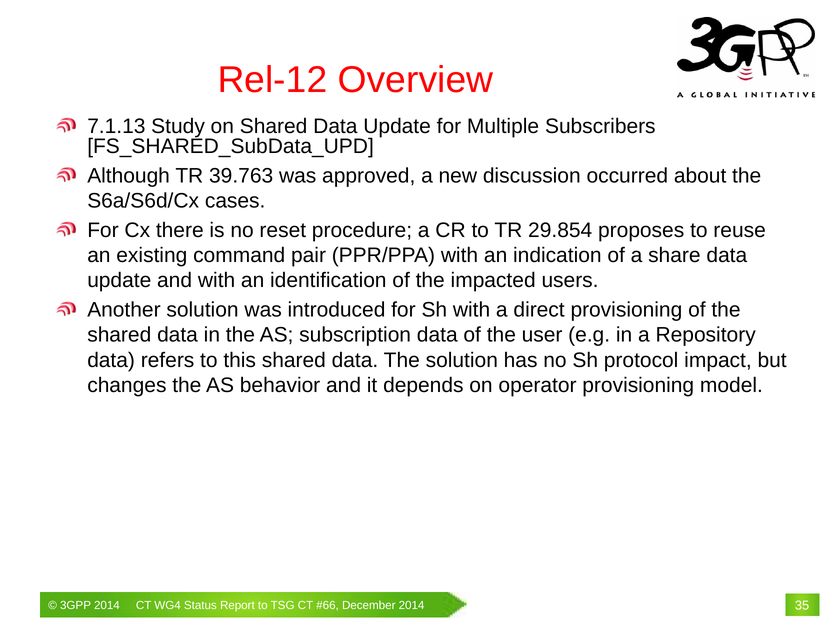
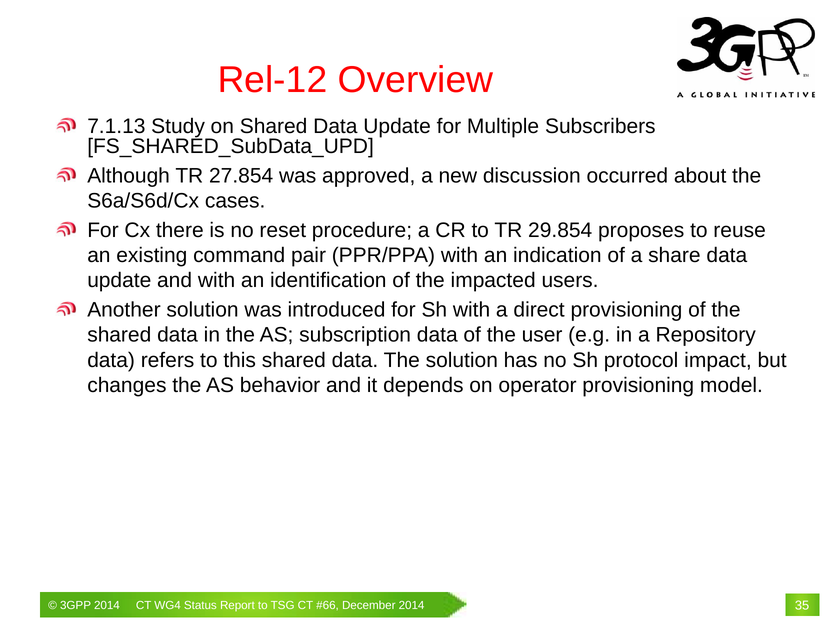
39.763: 39.763 -> 27.854
